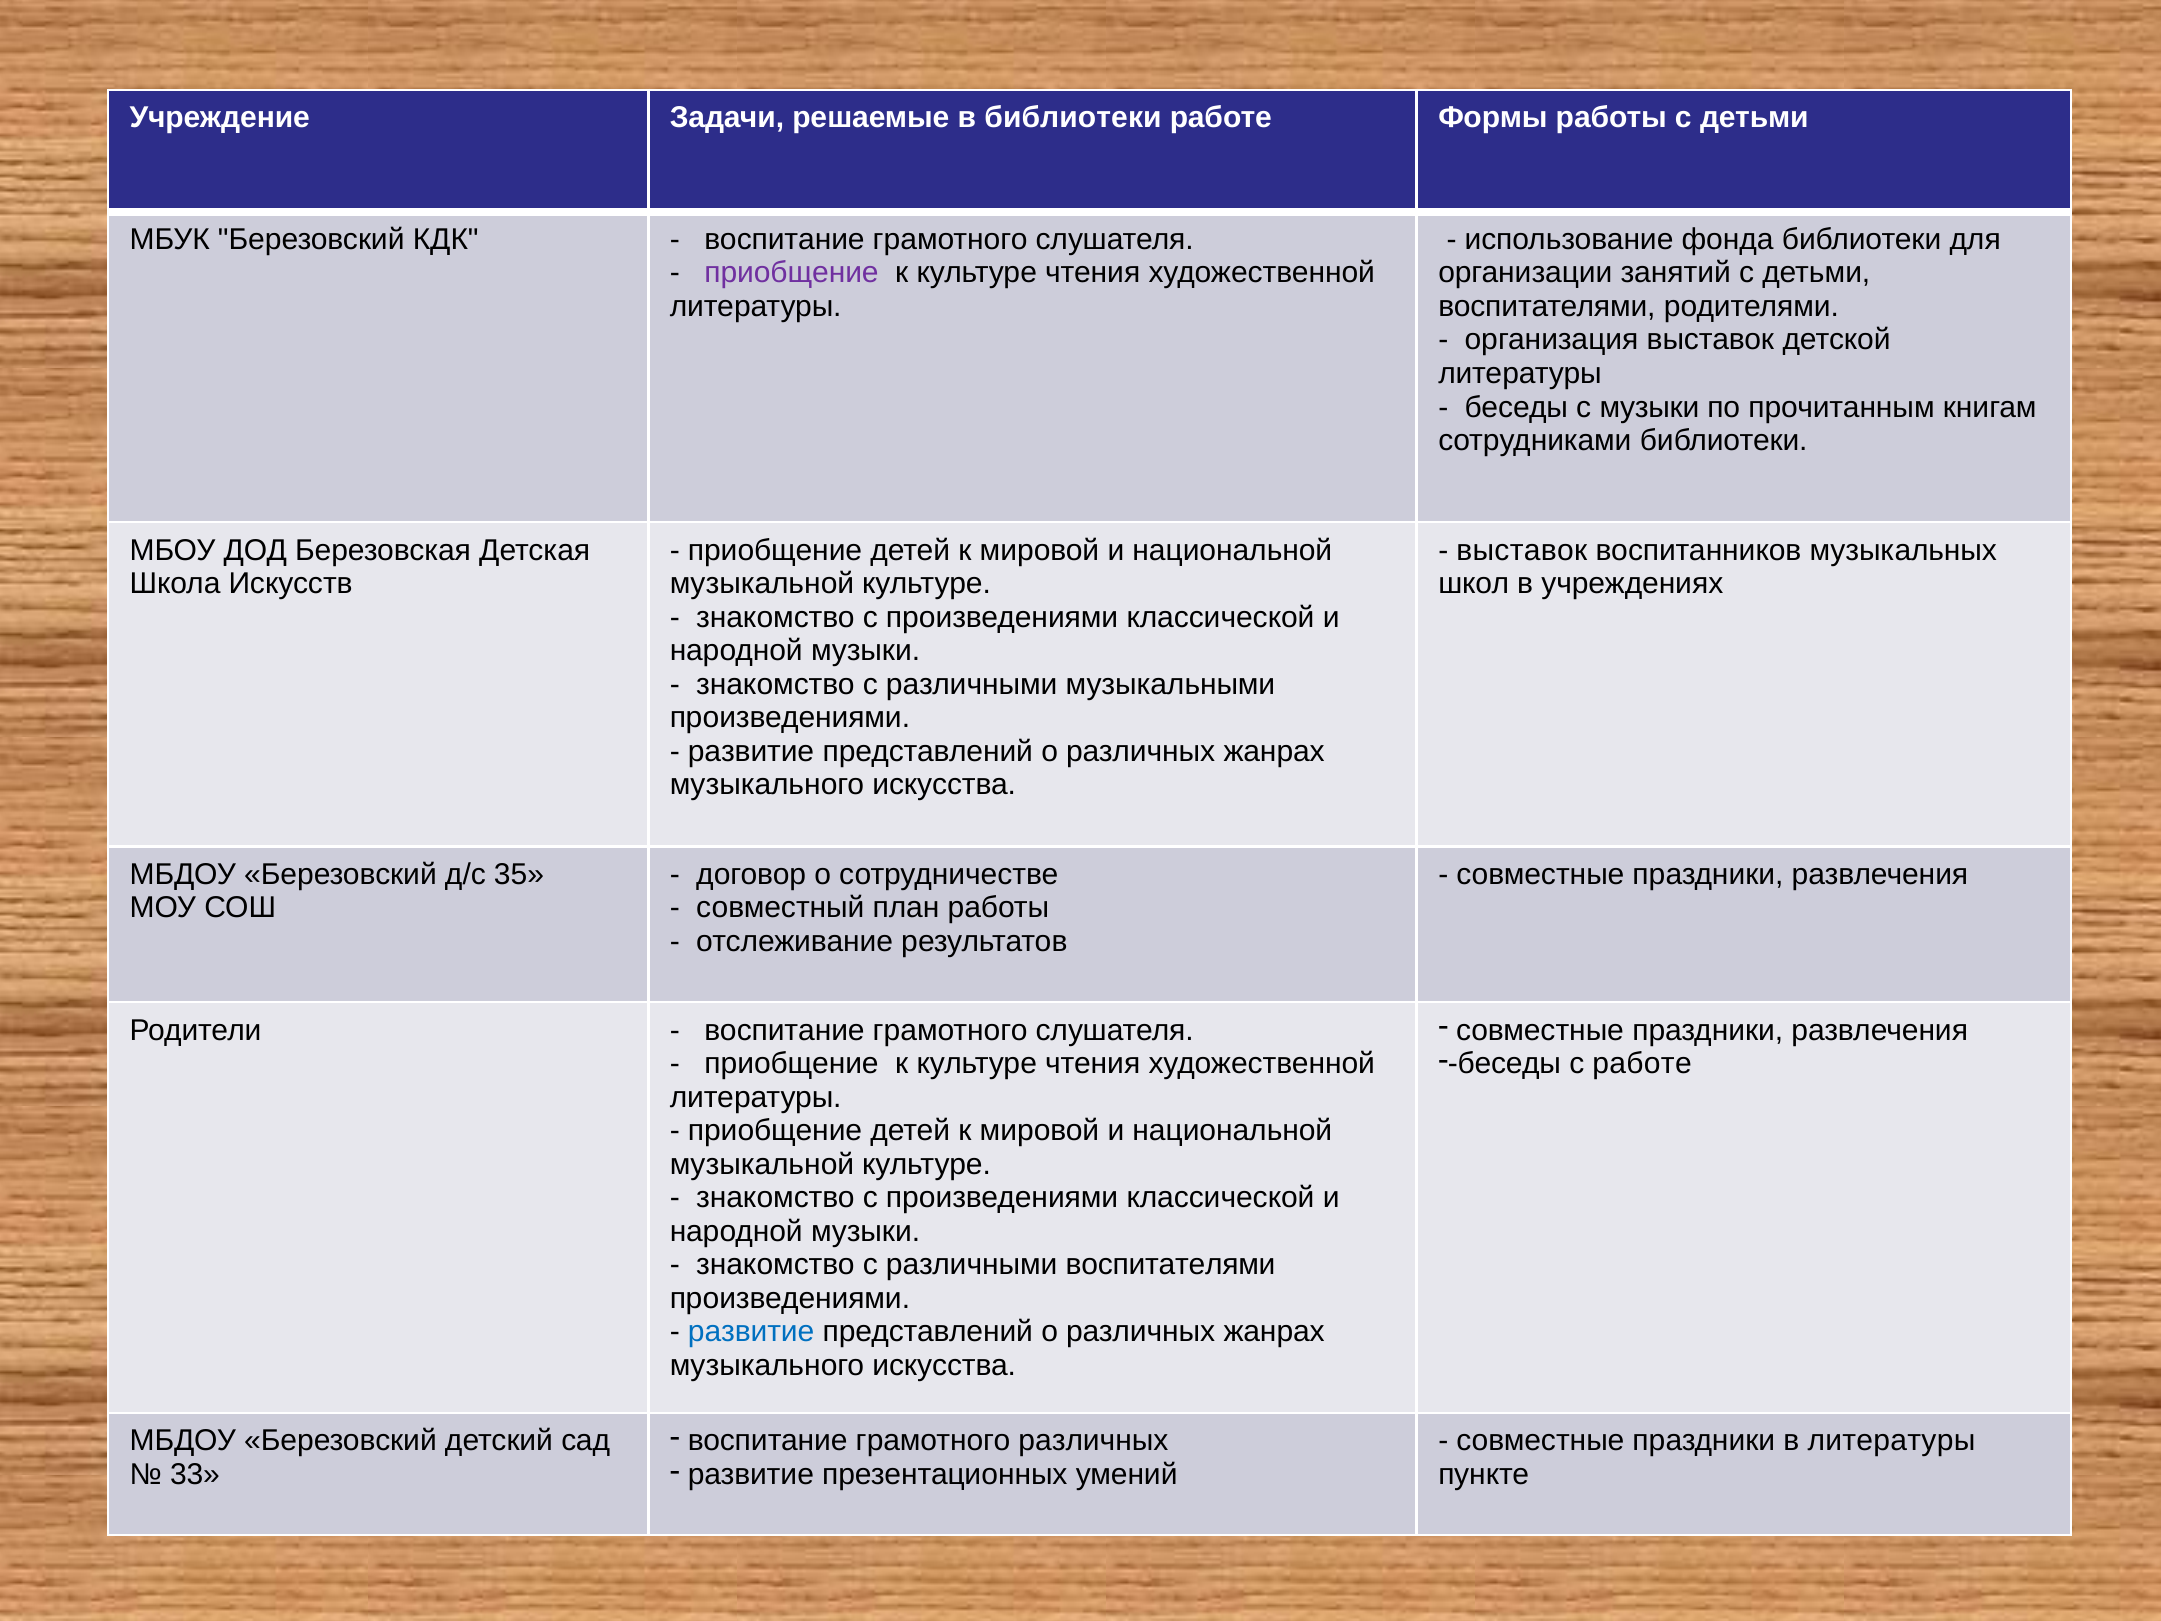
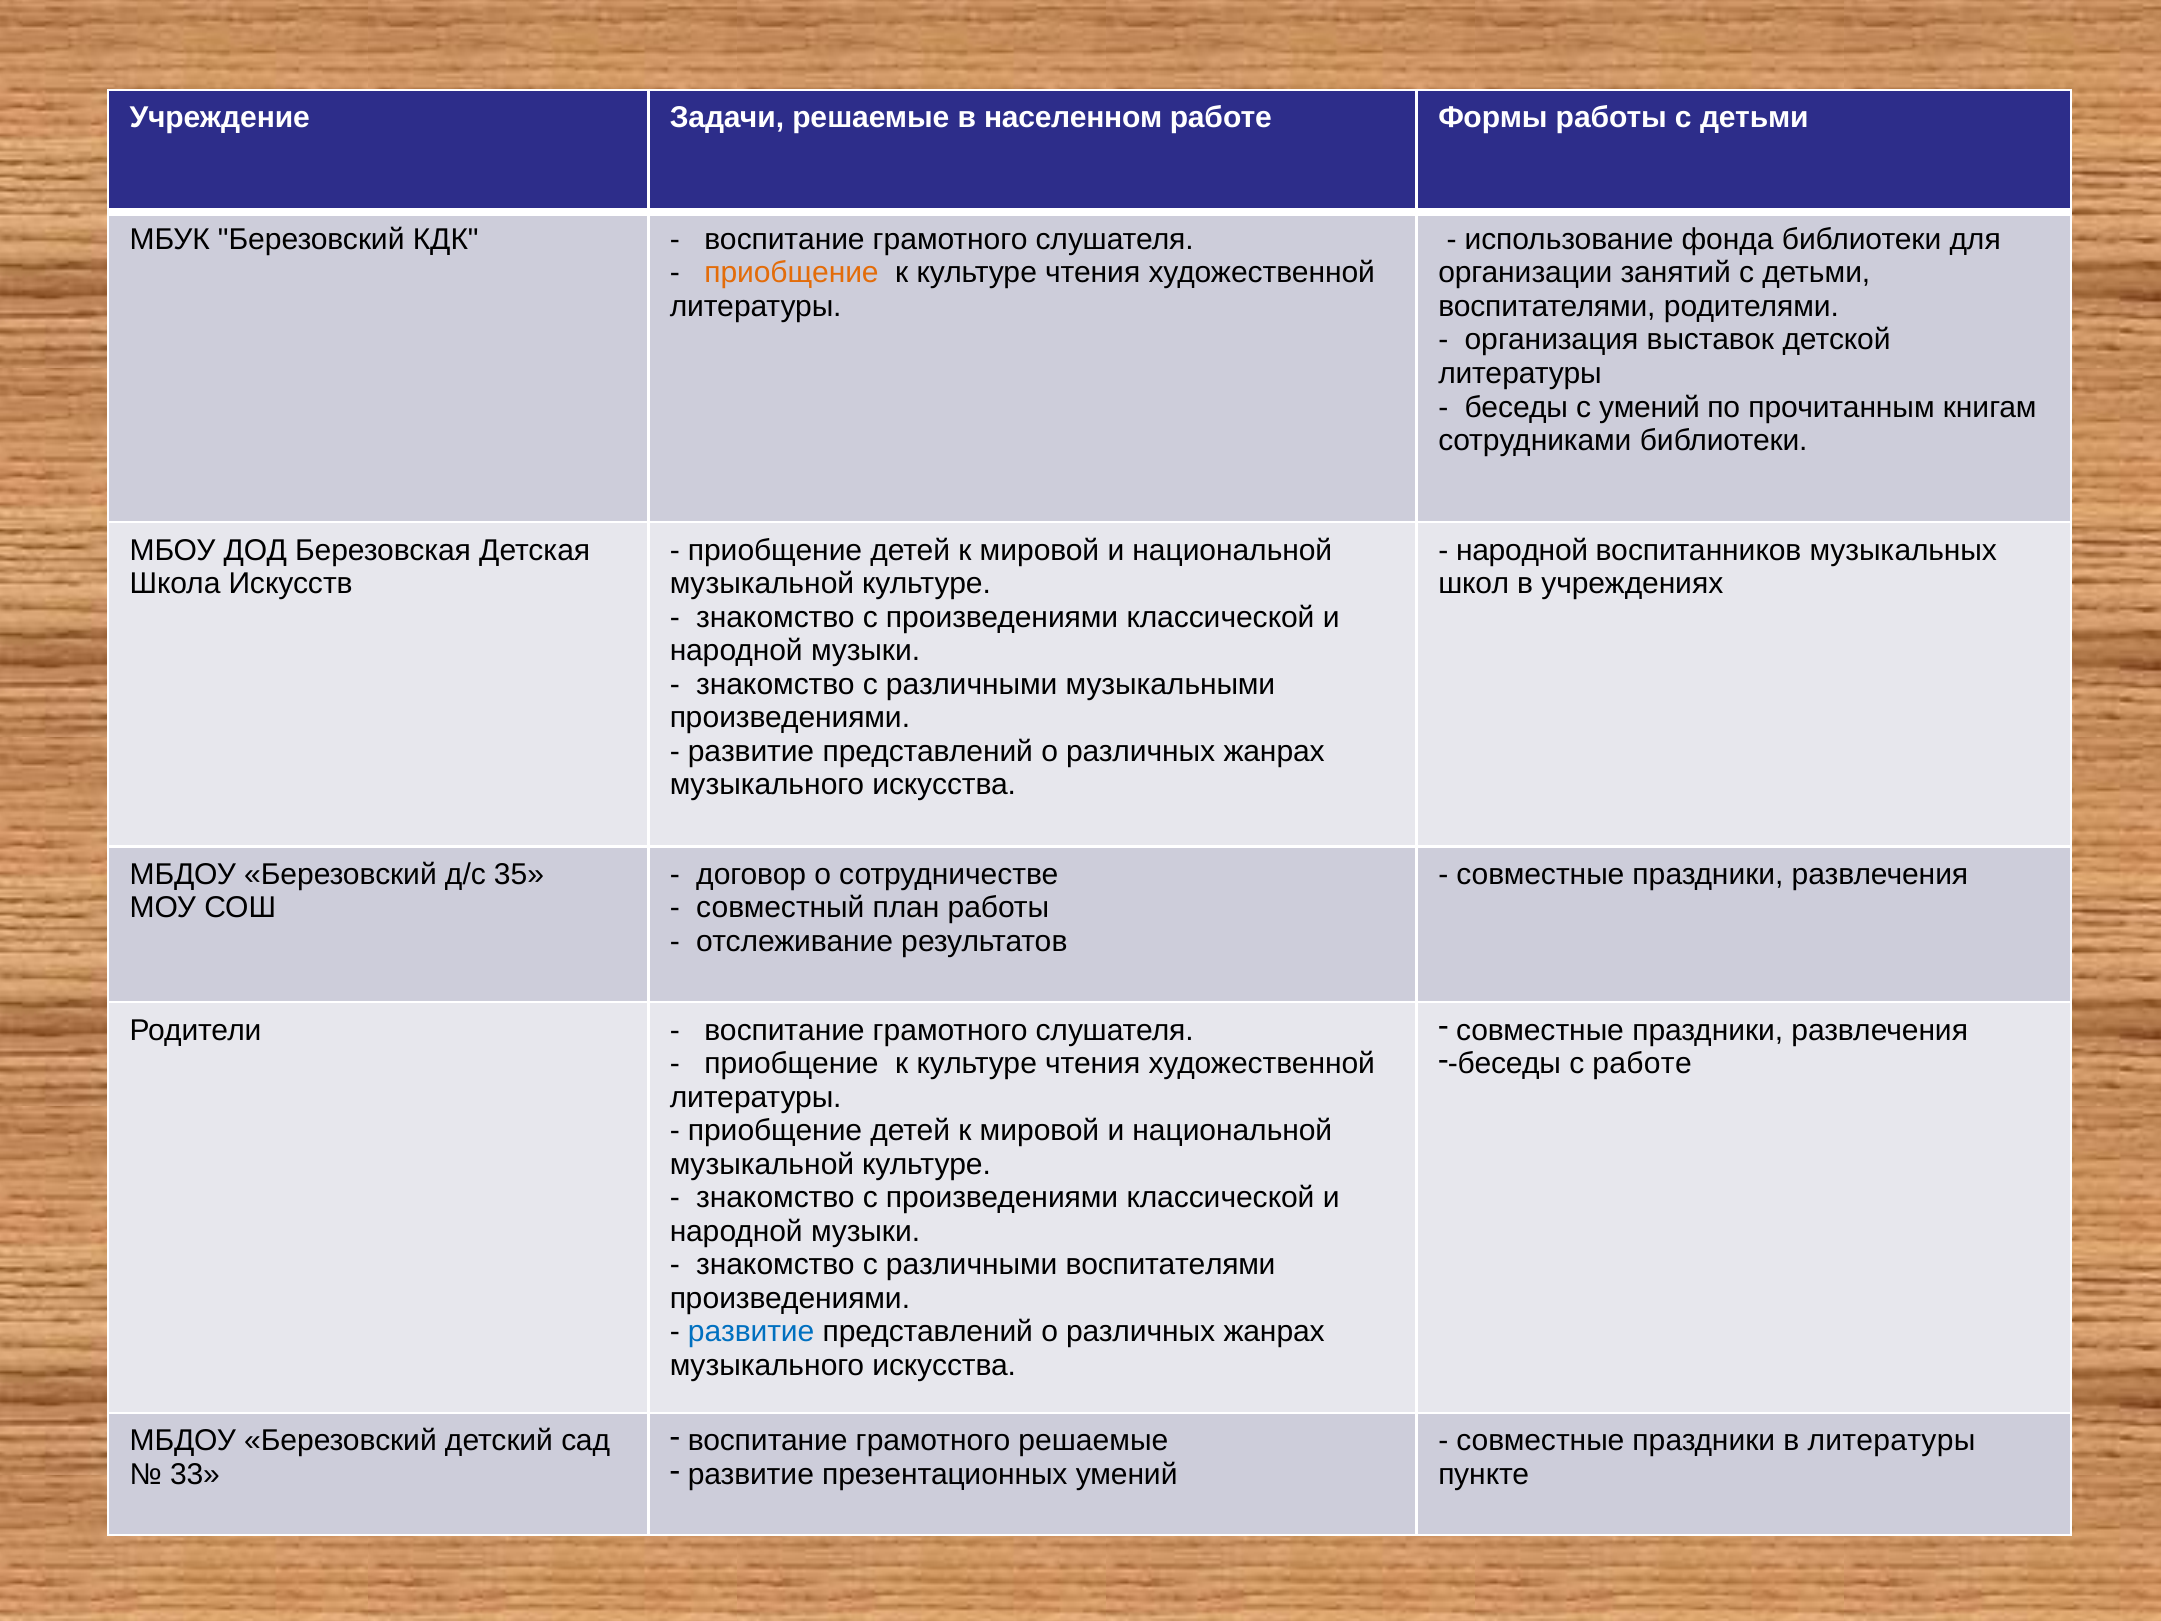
в библиотеки: библиотеки -> населенном
приобщение at (792, 273) colour: purple -> orange
с музыки: музыки -> умений
выставок at (1522, 550): выставок -> народной
грамотного различных: различных -> решаемые
